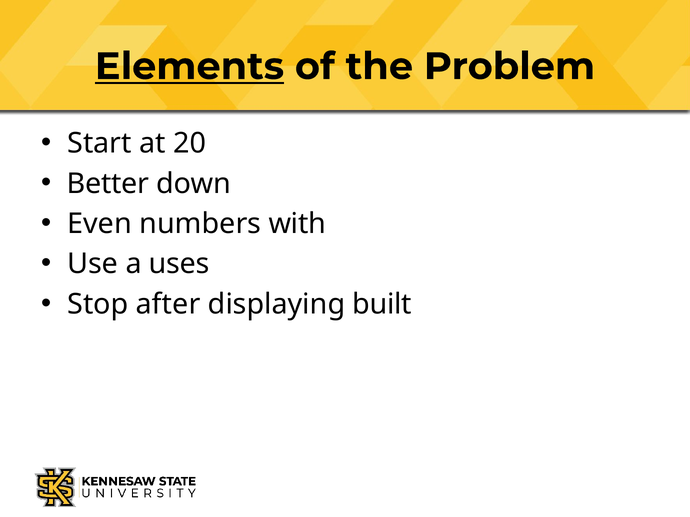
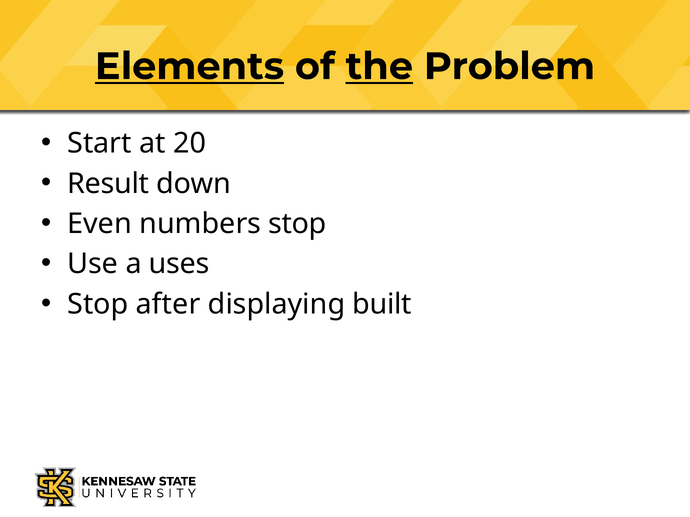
the underline: none -> present
Better: Better -> Result
numbers with: with -> stop
